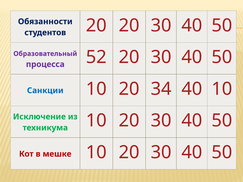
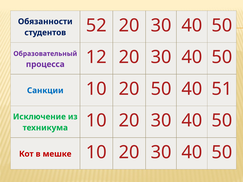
студентов 20: 20 -> 52
52: 52 -> 12
20 34: 34 -> 50
40 10: 10 -> 51
